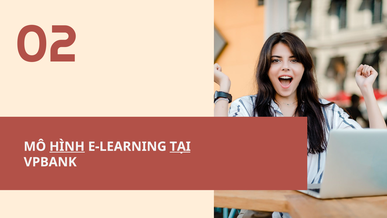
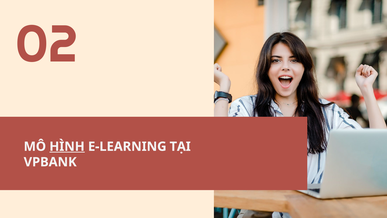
TẠI underline: present -> none
